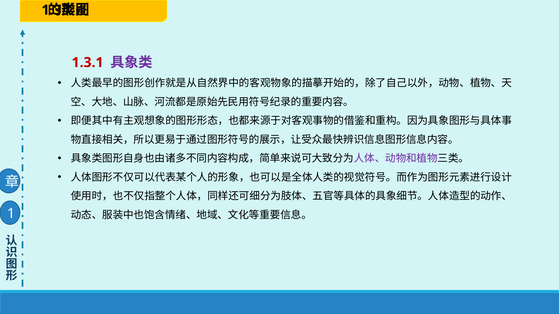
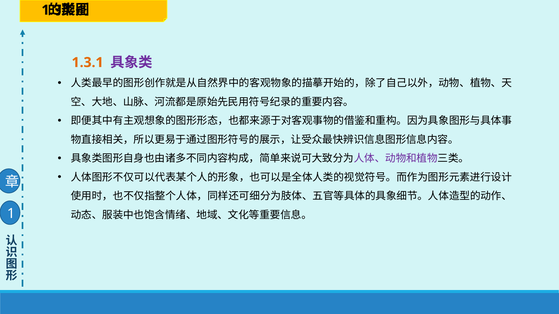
1.3.1 colour: red -> orange
